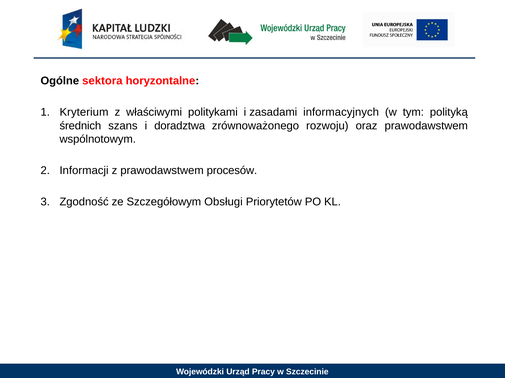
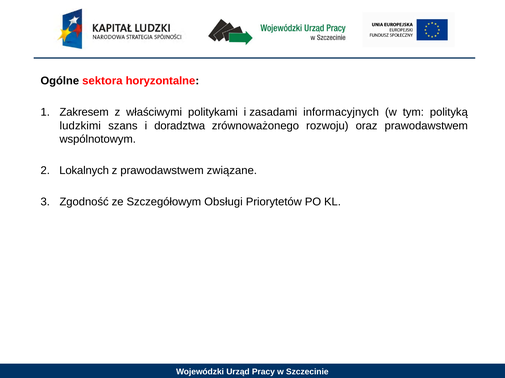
Kryterium: Kryterium -> Zakresem
średnich: średnich -> ludzkimi
Informacji: Informacji -> Lokalnych
procesów: procesów -> związane
